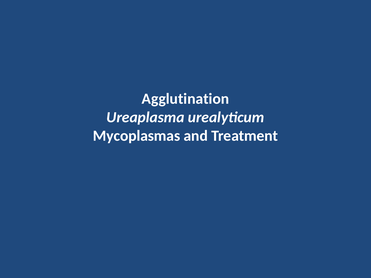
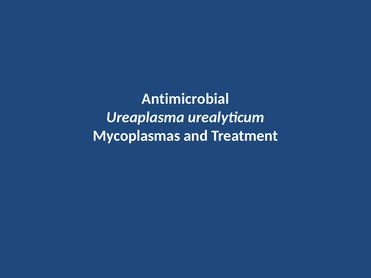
Agglutination: Agglutination -> Antimicrobial
